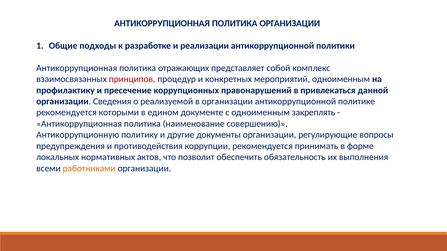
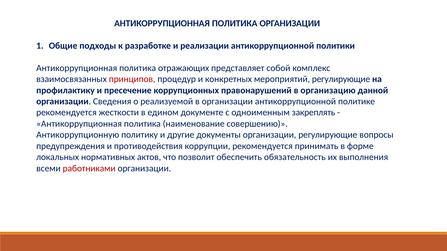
мероприятий одноименным: одноименным -> регулирующие
привлекаться: привлекаться -> организацию
которыми: которыми -> жесткости
работниками colour: orange -> red
